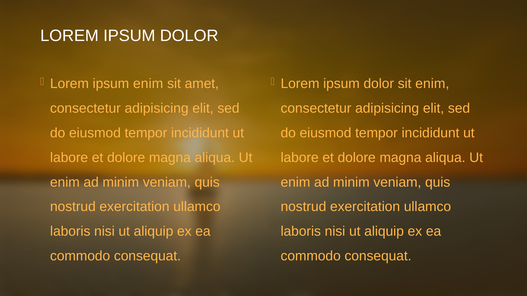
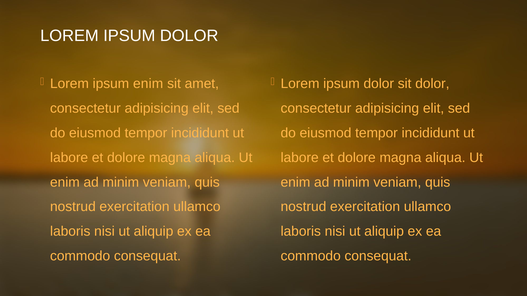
sit enim: enim -> dolor
